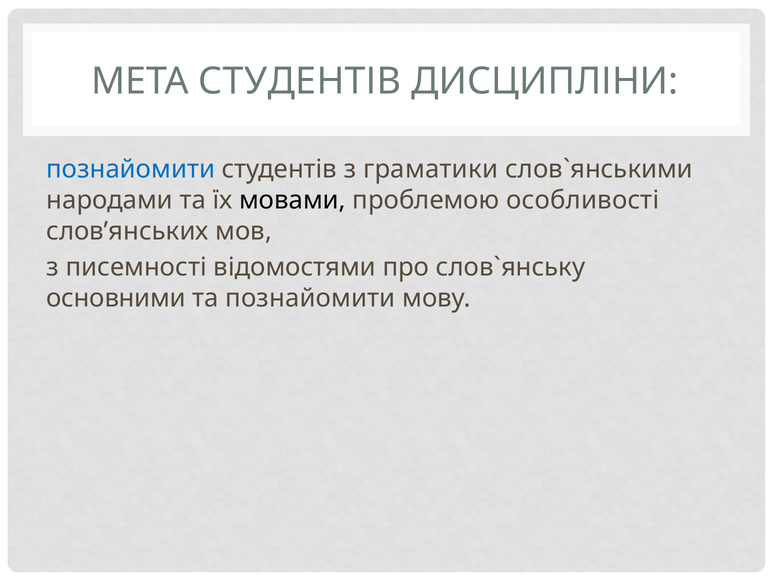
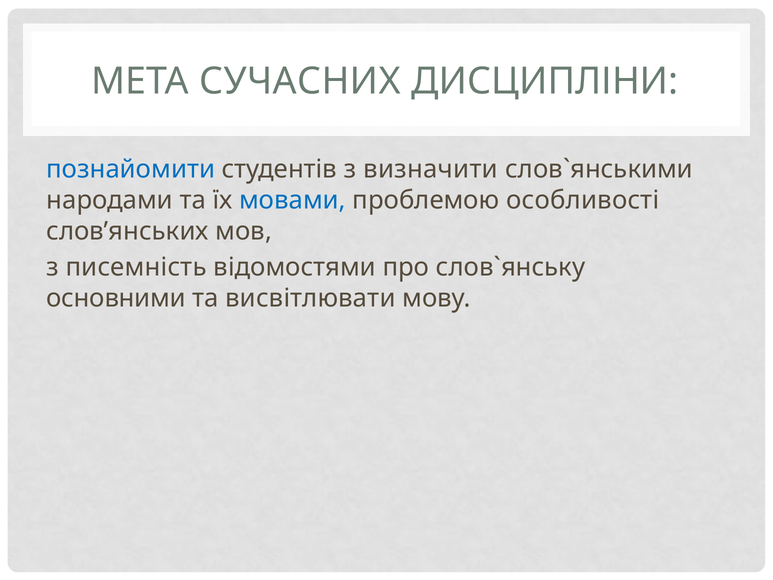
МЕТА СТУДЕНТІВ: СТУДЕНТІВ -> СУЧАСНИХ
граматики: граматики -> визначити
мовами colour: black -> blue
писемності: писемності -> писемність
та познайомити: познайомити -> висвітлювати
